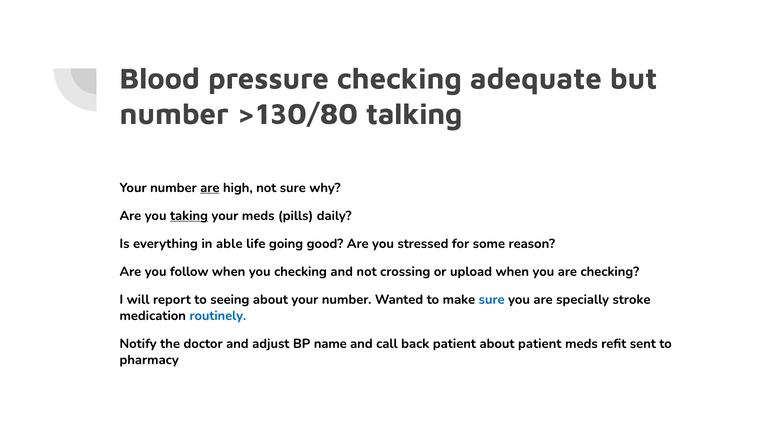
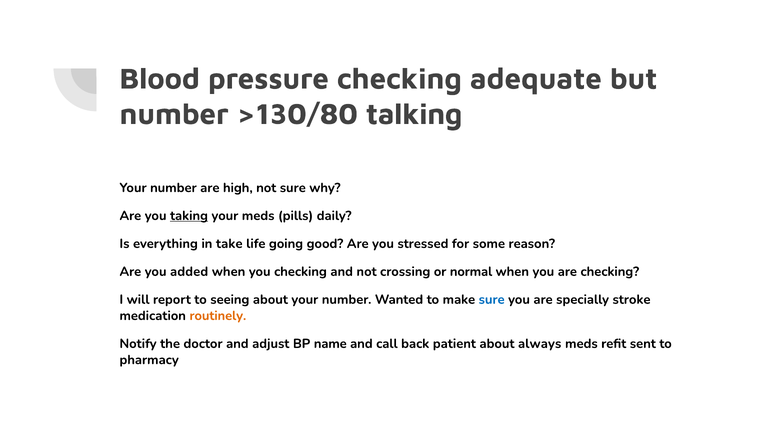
are at (210, 188) underline: present -> none
able: able -> take
follow: follow -> added
upload: upload -> normal
routinely colour: blue -> orange
about patient: patient -> always
